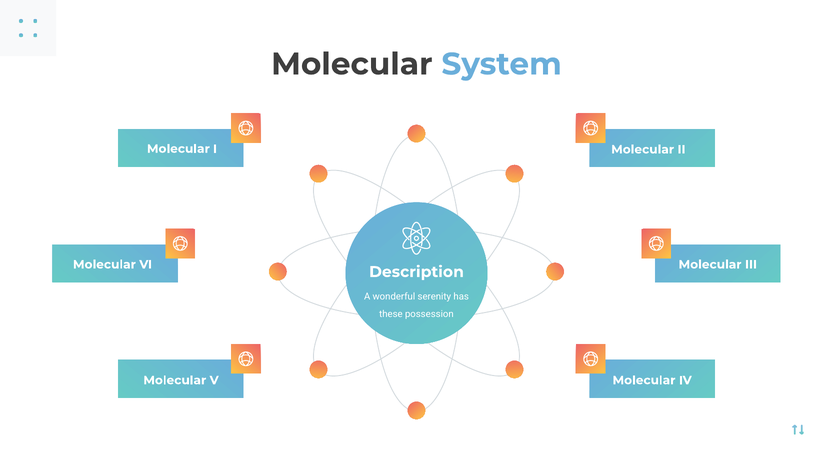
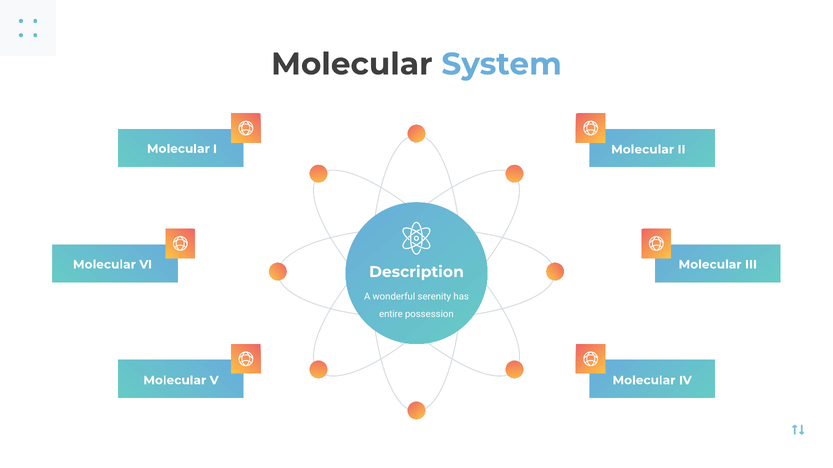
these: these -> entire
